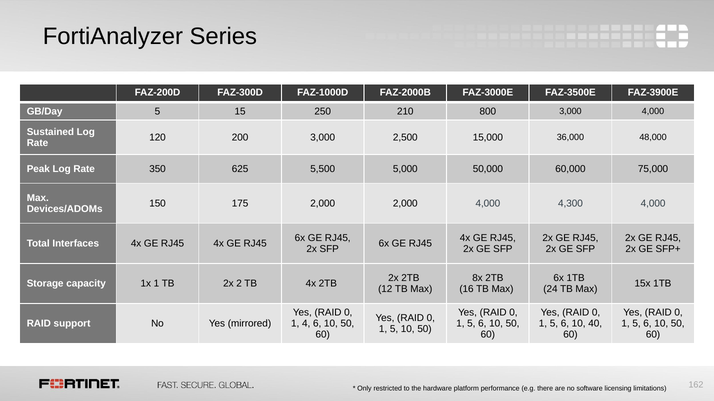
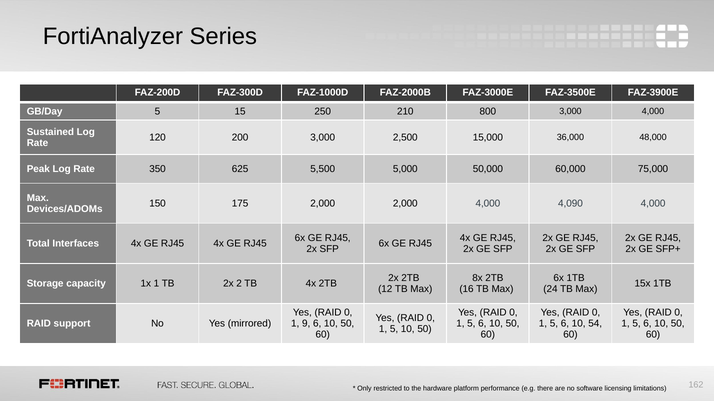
4,300: 4,300 -> 4,090
4: 4 -> 9
40: 40 -> 54
